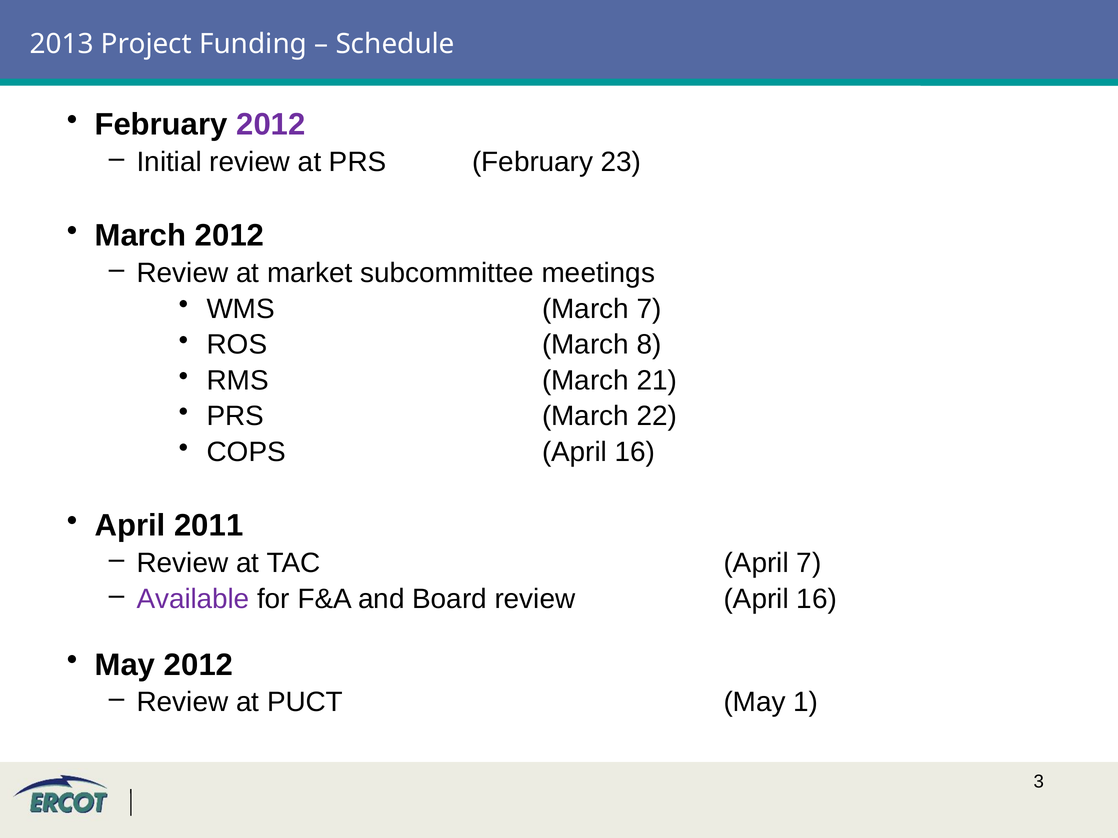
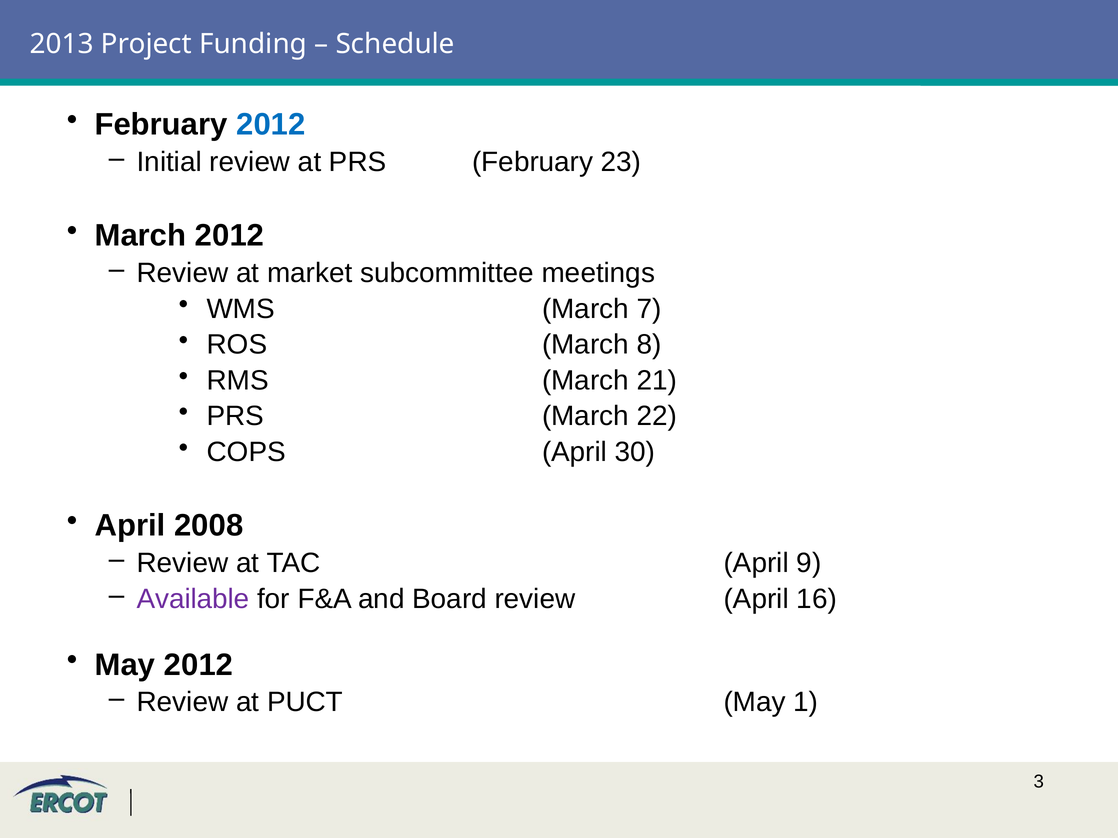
2012 at (271, 125) colour: purple -> blue
COPS April 16: 16 -> 30
2011: 2011 -> 2008
April 7: 7 -> 9
